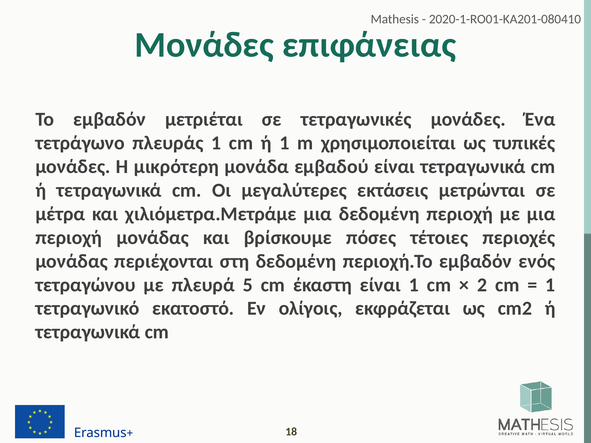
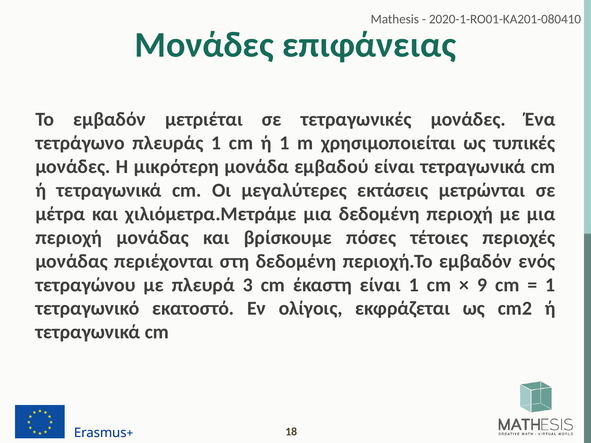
5: 5 -> 3
2: 2 -> 9
